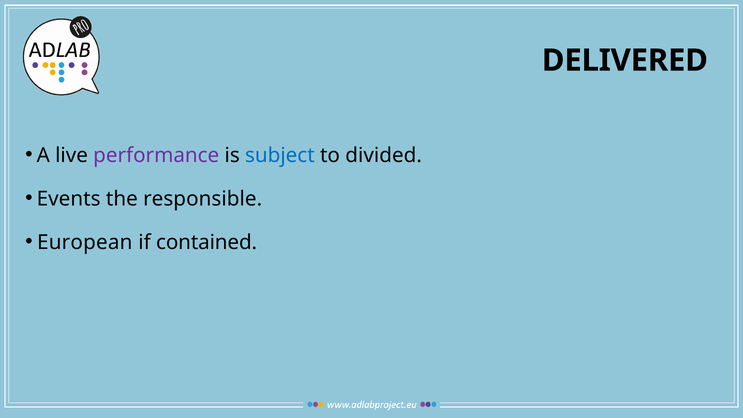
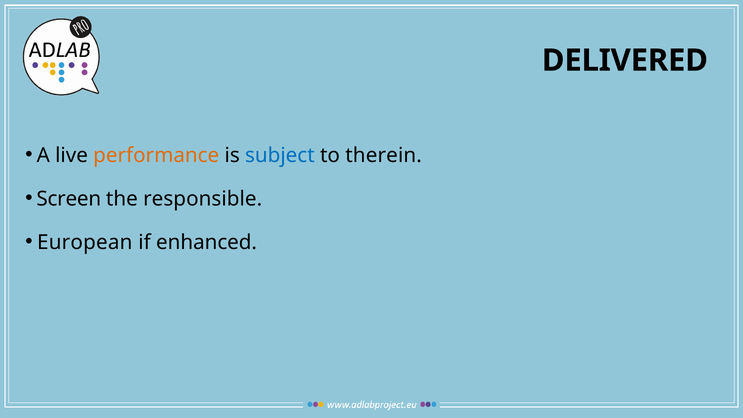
performance colour: purple -> orange
divided: divided -> therein
Events: Events -> Screen
contained: contained -> enhanced
